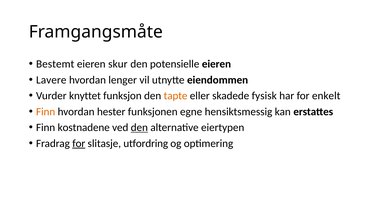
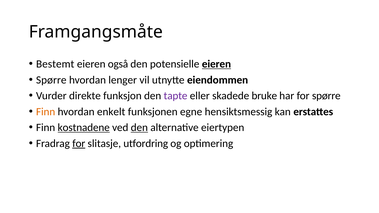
skur: skur -> også
eieren at (216, 64) underline: none -> present
Lavere at (51, 80): Lavere -> Spørre
knyttet: knyttet -> direkte
tapte colour: orange -> purple
fysisk: fysisk -> bruke
for enkelt: enkelt -> spørre
hester: hester -> enkelt
kostnadene underline: none -> present
